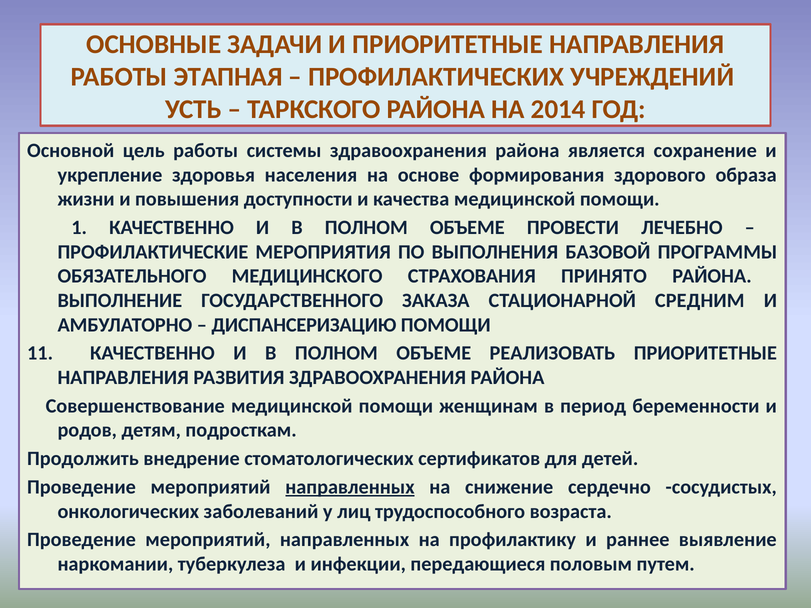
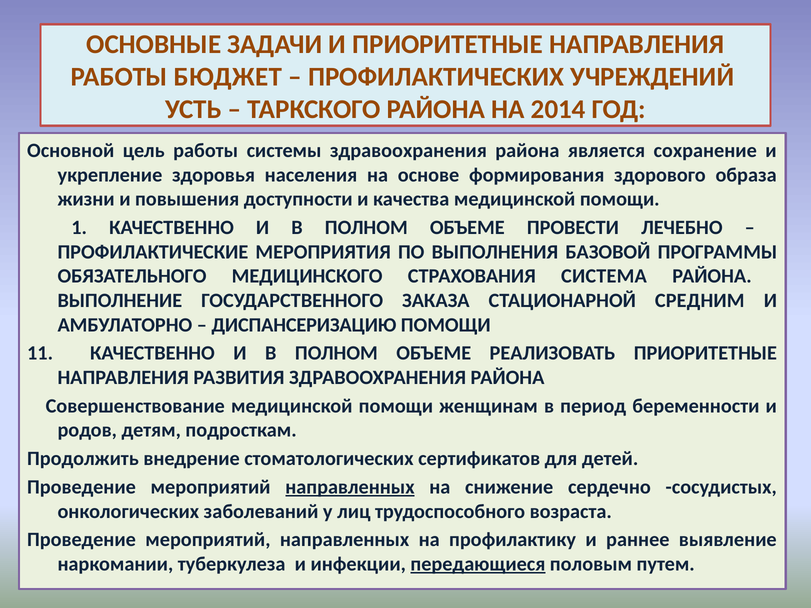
ЭТАПНАЯ: ЭТАПНАЯ -> БЮДЖЕТ
ПРИНЯТО: ПРИНЯТО -> СИСТЕМА
передающиеся underline: none -> present
